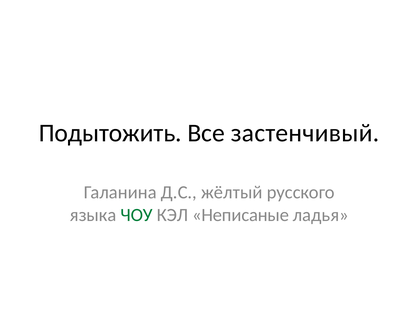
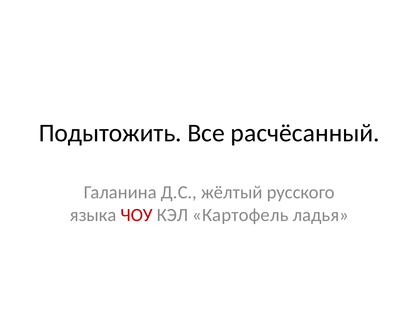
застенчивый: застенчивый -> расчёсанный
ЧОУ colour: green -> red
Неписаные: Неписаные -> Картофель
